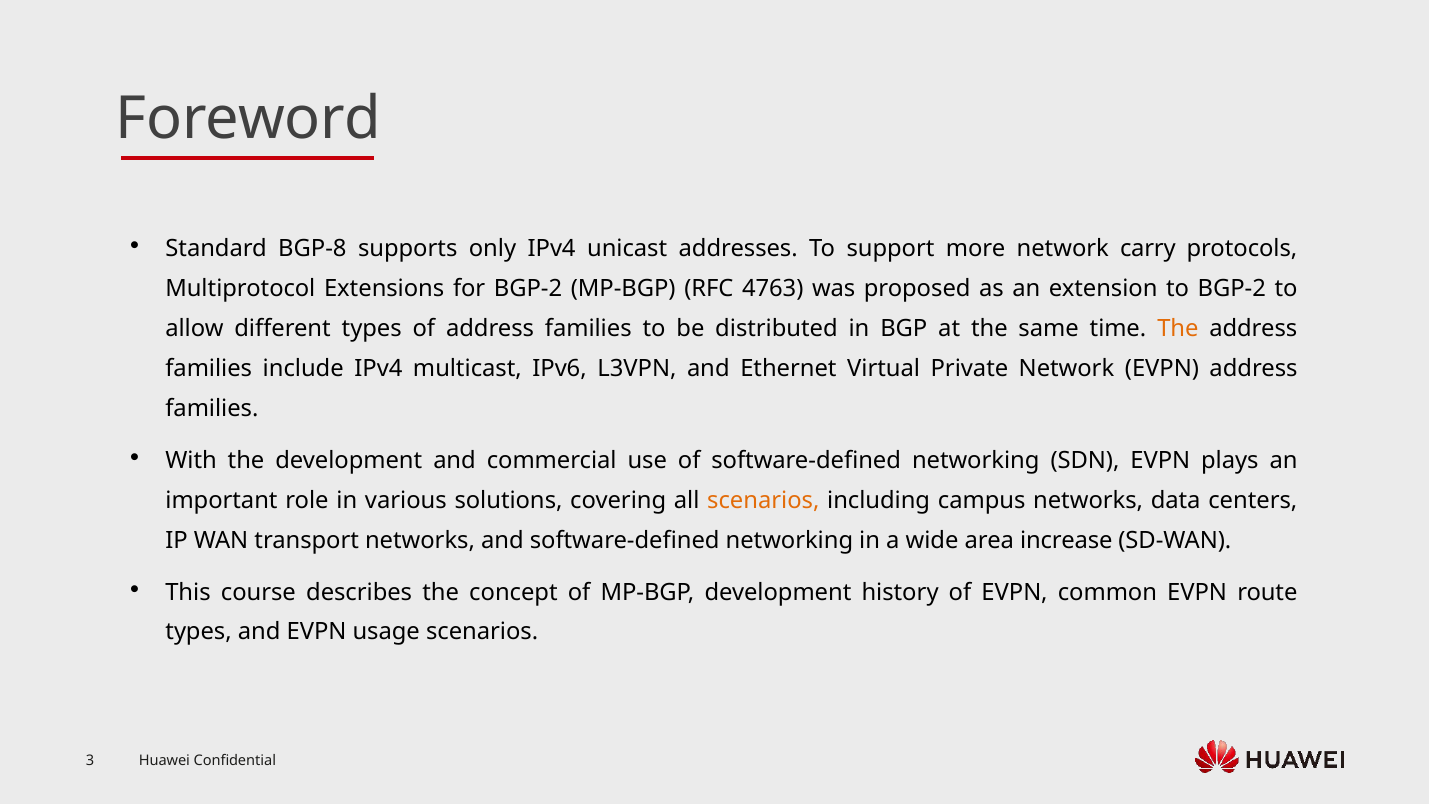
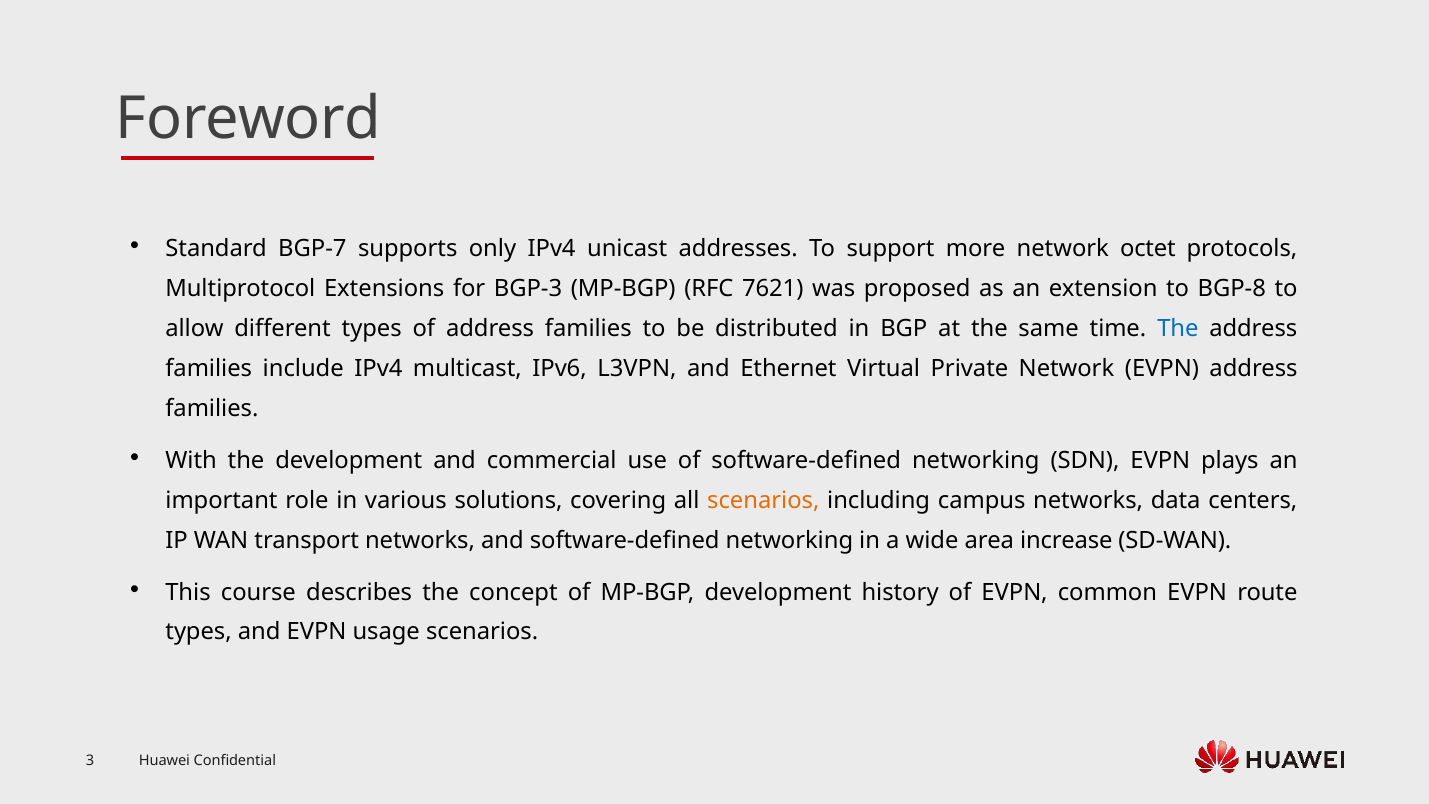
BGP-8: BGP-8 -> BGP-7
carry: carry -> octet
for BGP-2: BGP-2 -> BGP-3
4763: 4763 -> 7621
to BGP-2: BGP-2 -> BGP-8
The at (1178, 329) colour: orange -> blue
